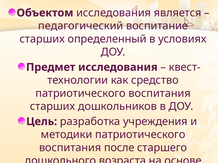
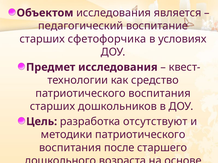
определенный: определенный -> сфетофорчика
учреждения: учреждения -> отсутствуют
